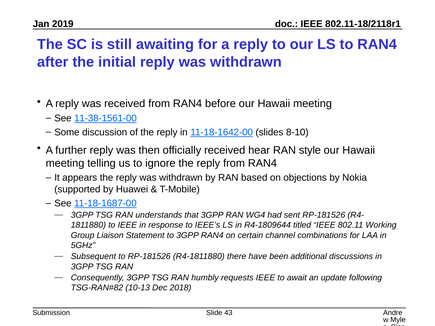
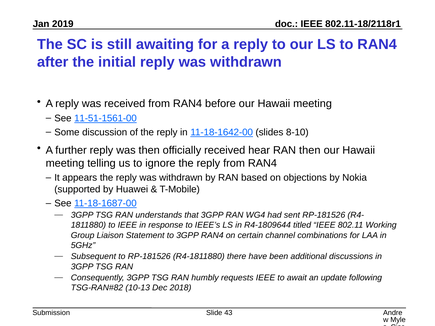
11-38-1561-00: 11-38-1561-00 -> 11-51-1561-00
RAN style: style -> then
